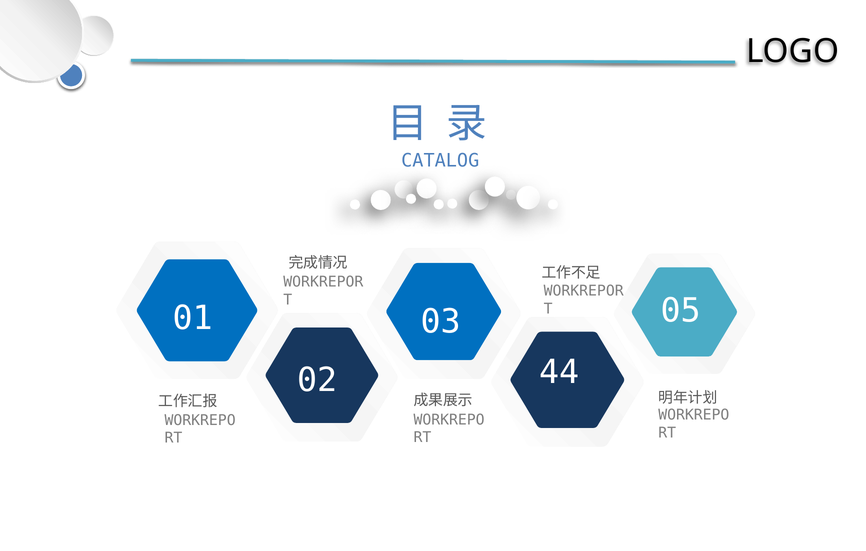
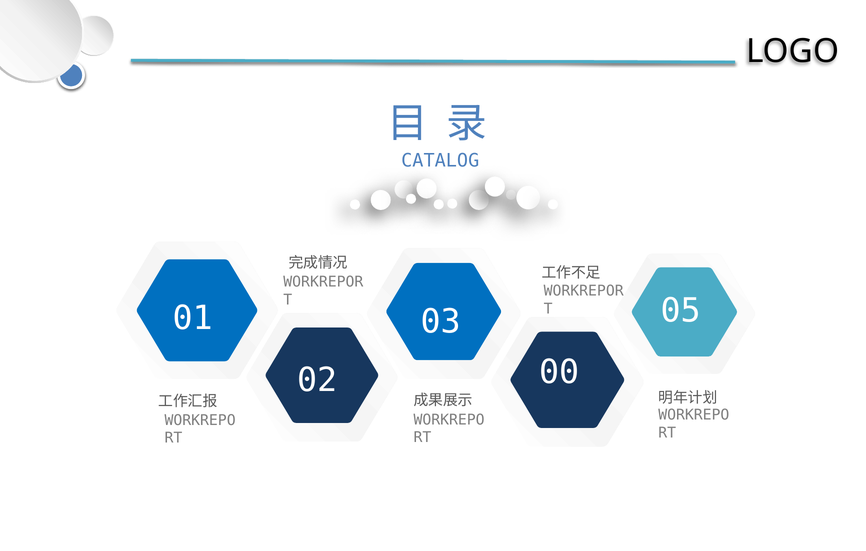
44: 44 -> 00
